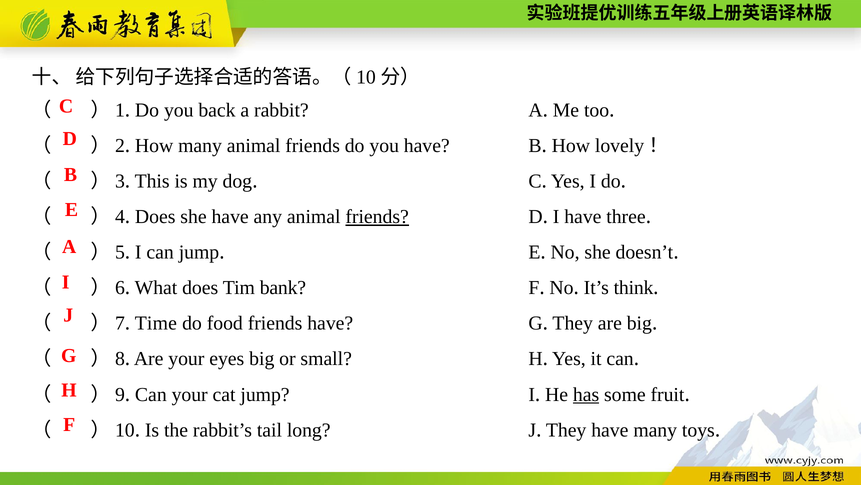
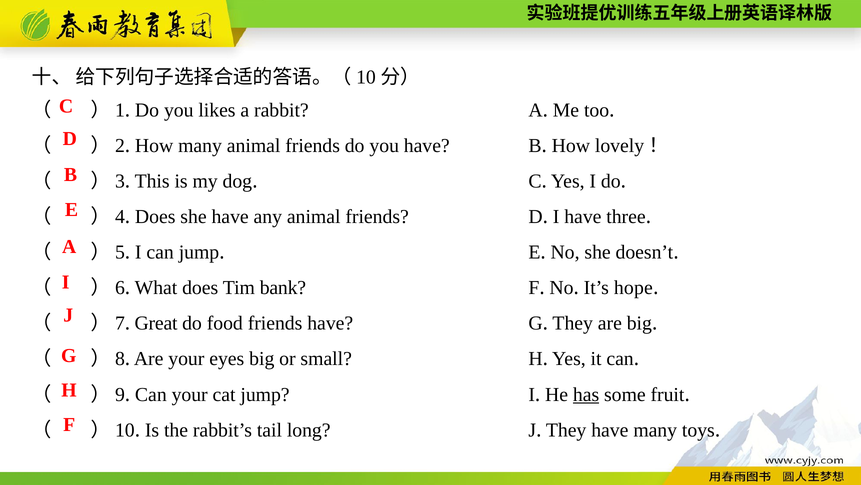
back: back -> likes
friends at (377, 217) underline: present -> none
think: think -> hope
Time: Time -> Great
